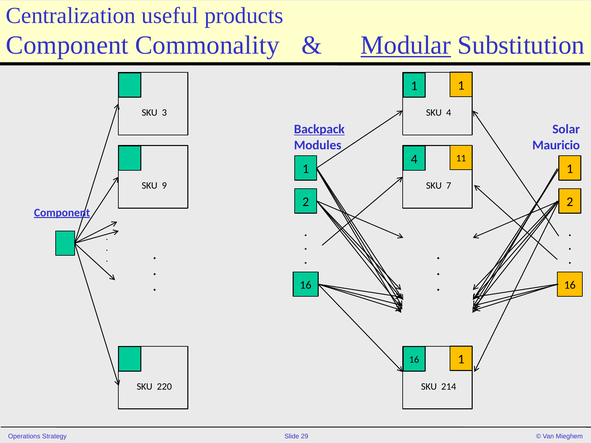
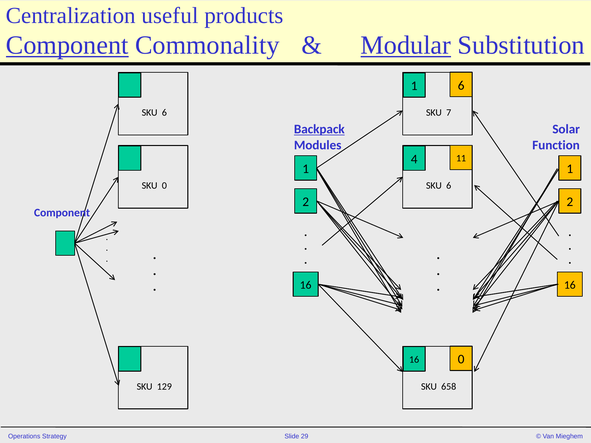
Component at (67, 45) underline: none -> present
1 1: 1 -> 6
3 at (164, 113): 3 -> 6
SKU 4: 4 -> 7
Mauricio: Mauricio -> Function
SKU 9: 9 -> 0
7 at (449, 186): 7 -> 6
Component at (62, 213) underline: present -> none
16 1: 1 -> 0
220: 220 -> 129
214: 214 -> 658
